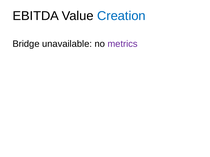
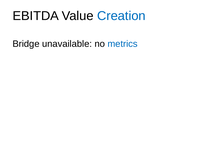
metrics colour: purple -> blue
